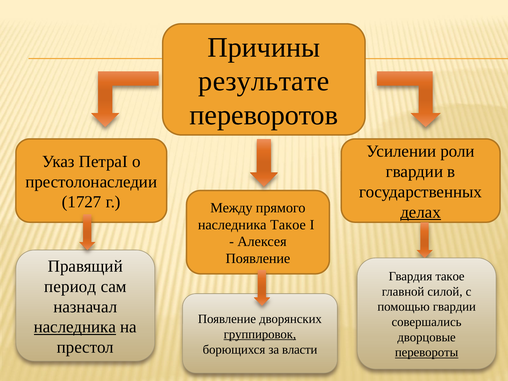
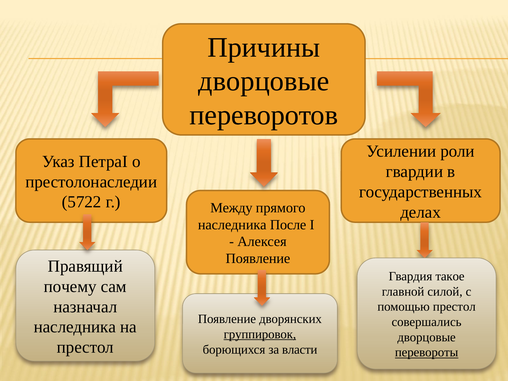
результате at (264, 81): результате -> дворцовые
1727: 1727 -> 5722
делах underline: present -> none
наследника Такое: Такое -> После
период: период -> почему
помощью гвардии: гвардии -> престол
наследника at (75, 327) underline: present -> none
